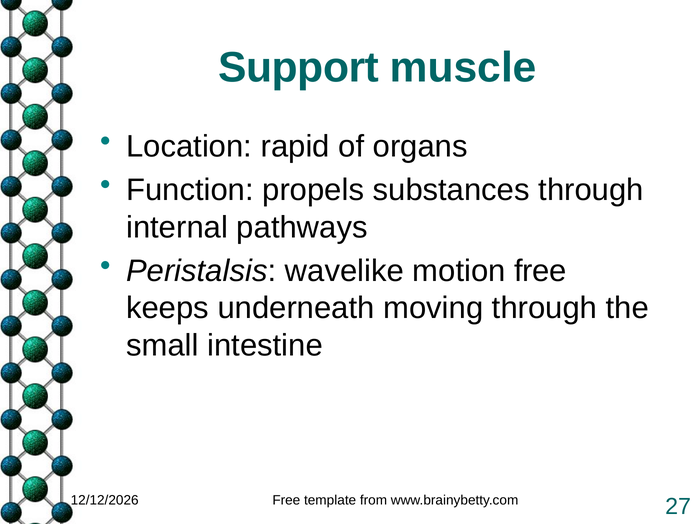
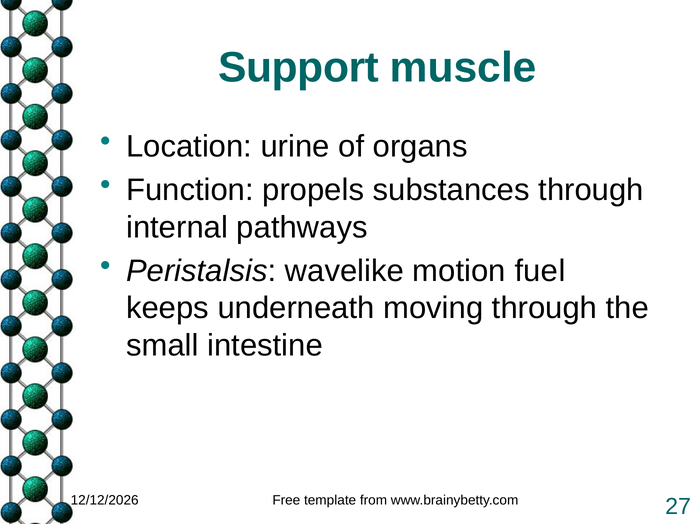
rapid: rapid -> urine
motion free: free -> fuel
